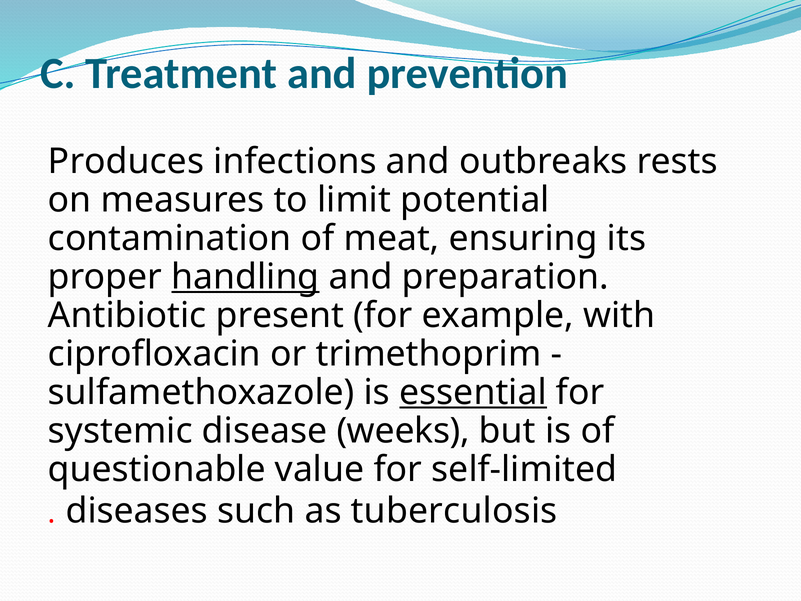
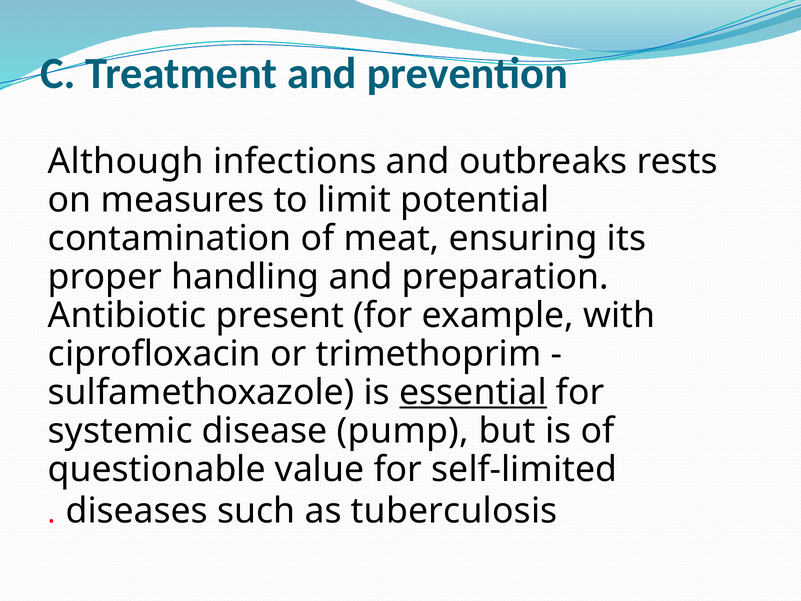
Produces: Produces -> Although
handling underline: present -> none
weeks: weeks -> pump
